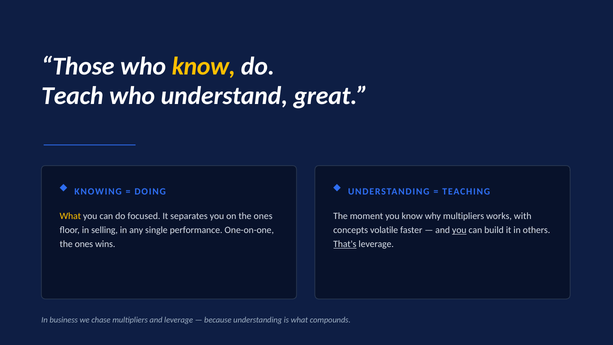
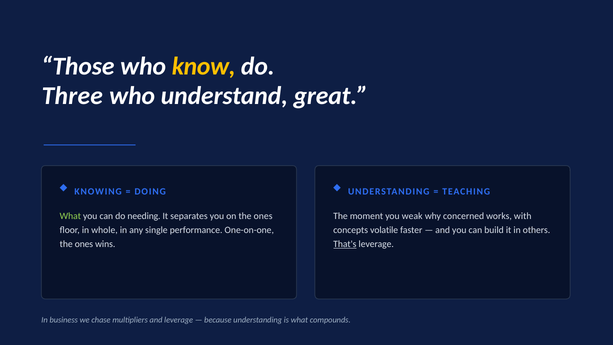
Teach: Teach -> Three
What at (70, 216) colour: yellow -> light green
focused: focused -> needing
you know: know -> weak
why multipliers: multipliers -> concerned
selling: selling -> whole
you at (459, 230) underline: present -> none
